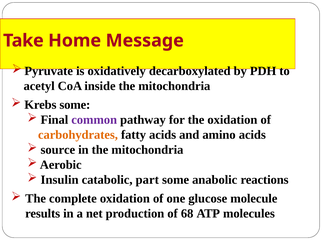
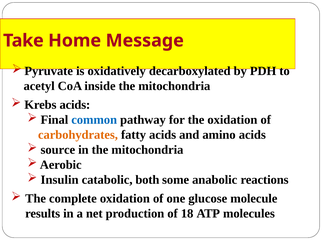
some at (75, 105): some -> acids
common colour: purple -> blue
part: part -> both
68: 68 -> 18
